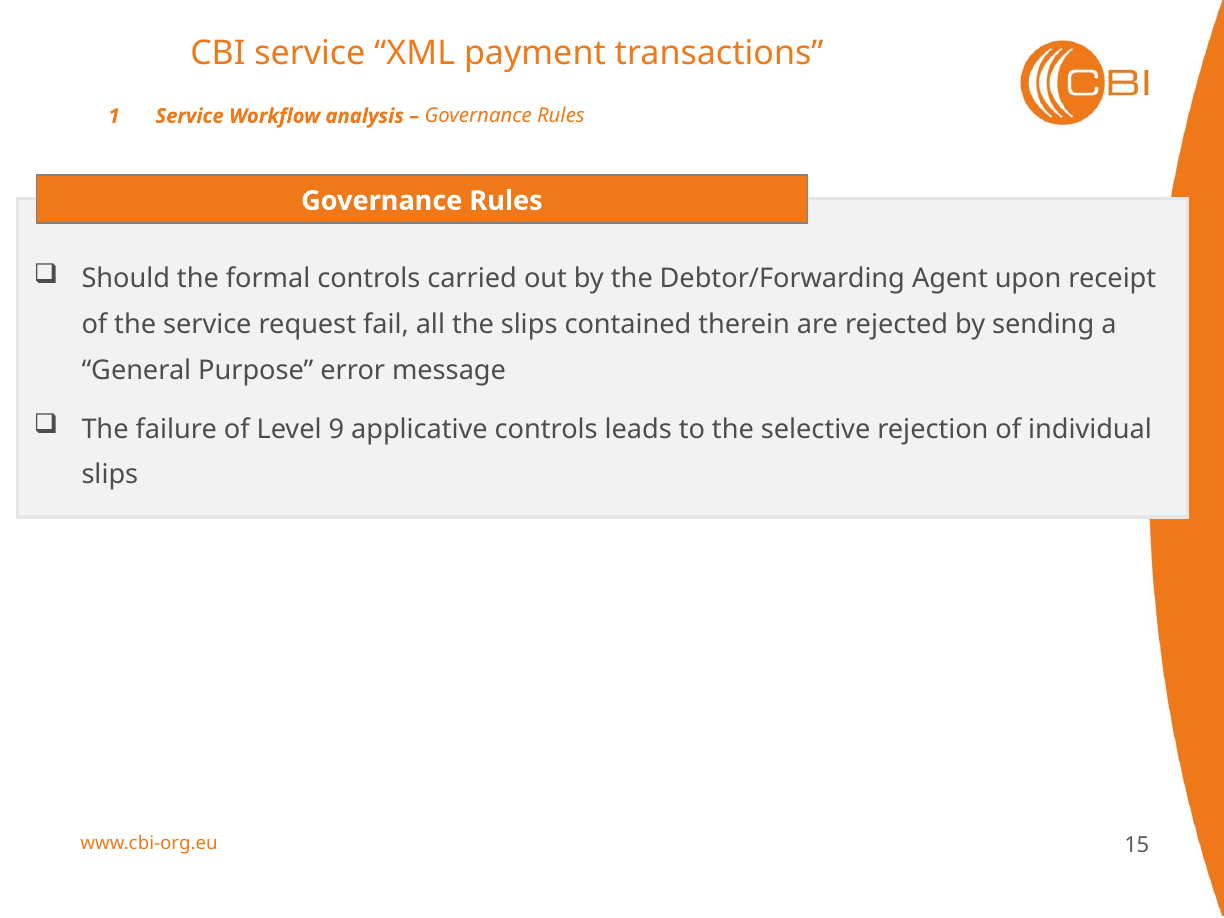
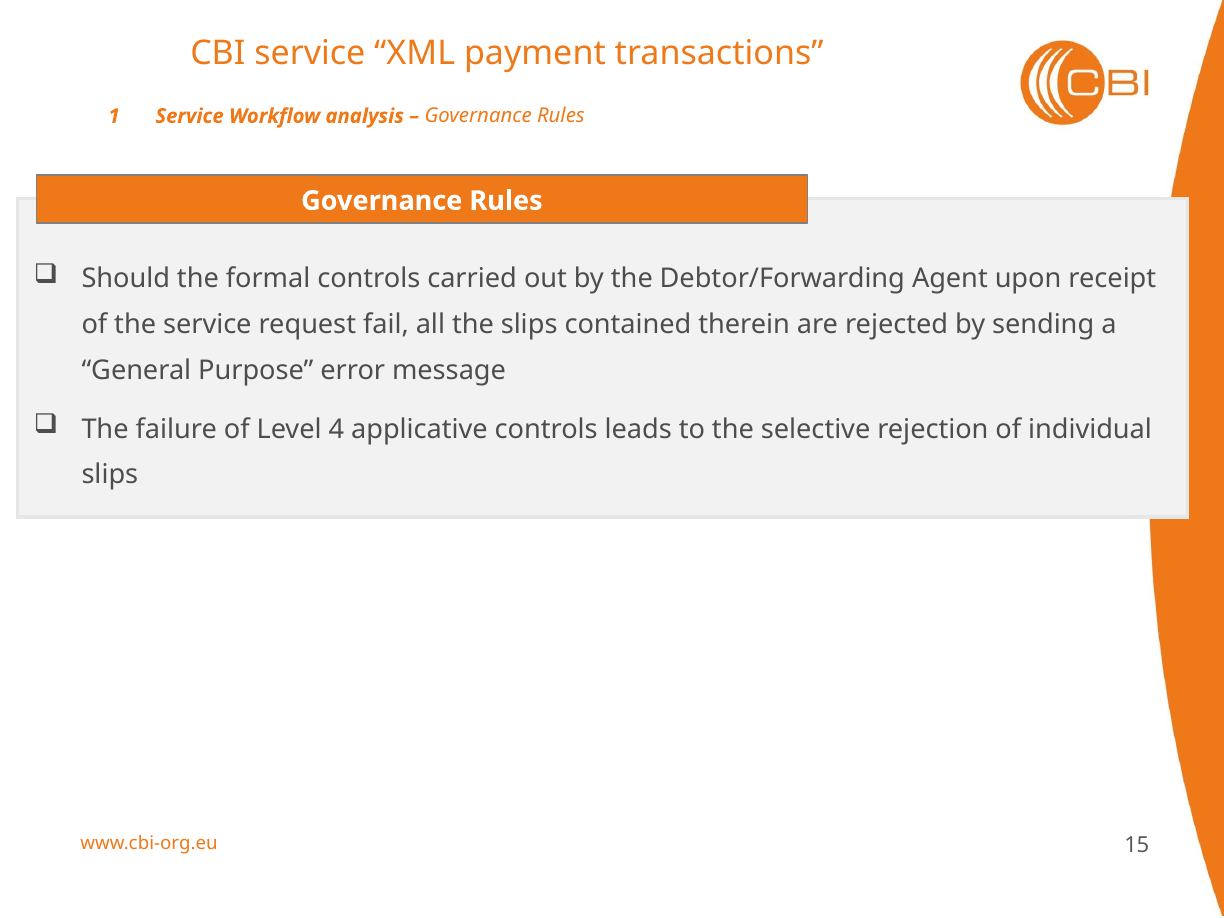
9: 9 -> 4
